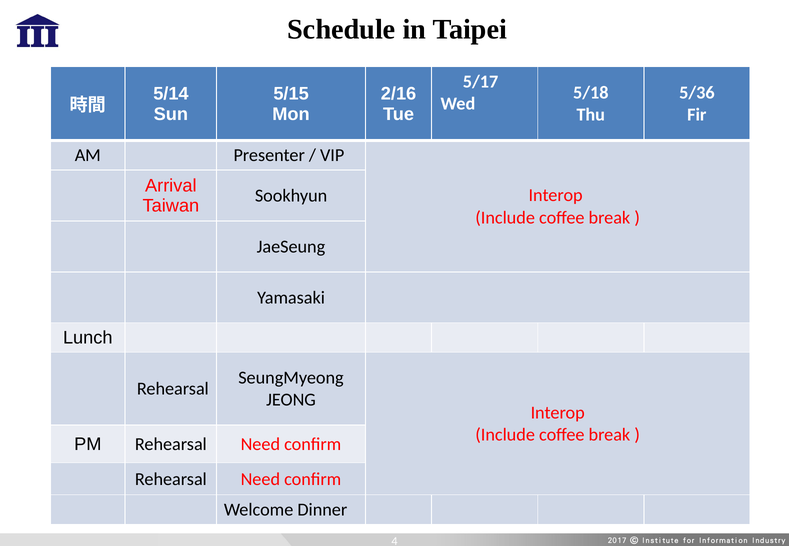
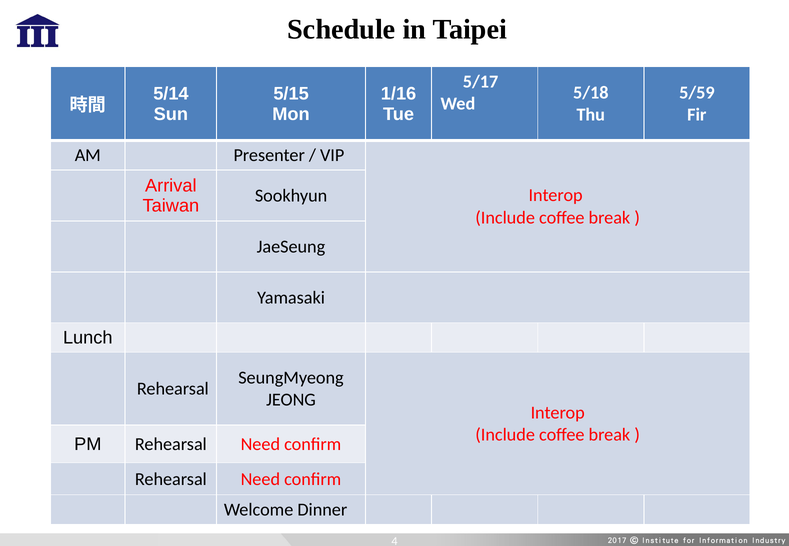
2/16: 2/16 -> 1/16
5/36: 5/36 -> 5/59
